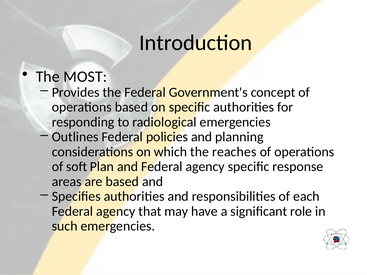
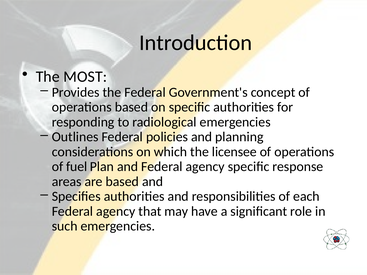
reaches: reaches -> licensee
soft: soft -> fuel
